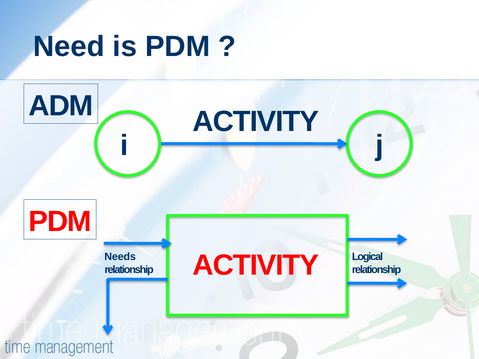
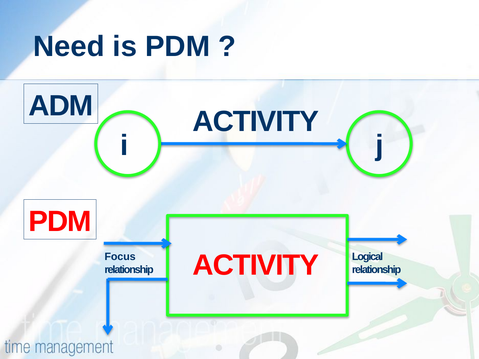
Needs: Needs -> Focus
